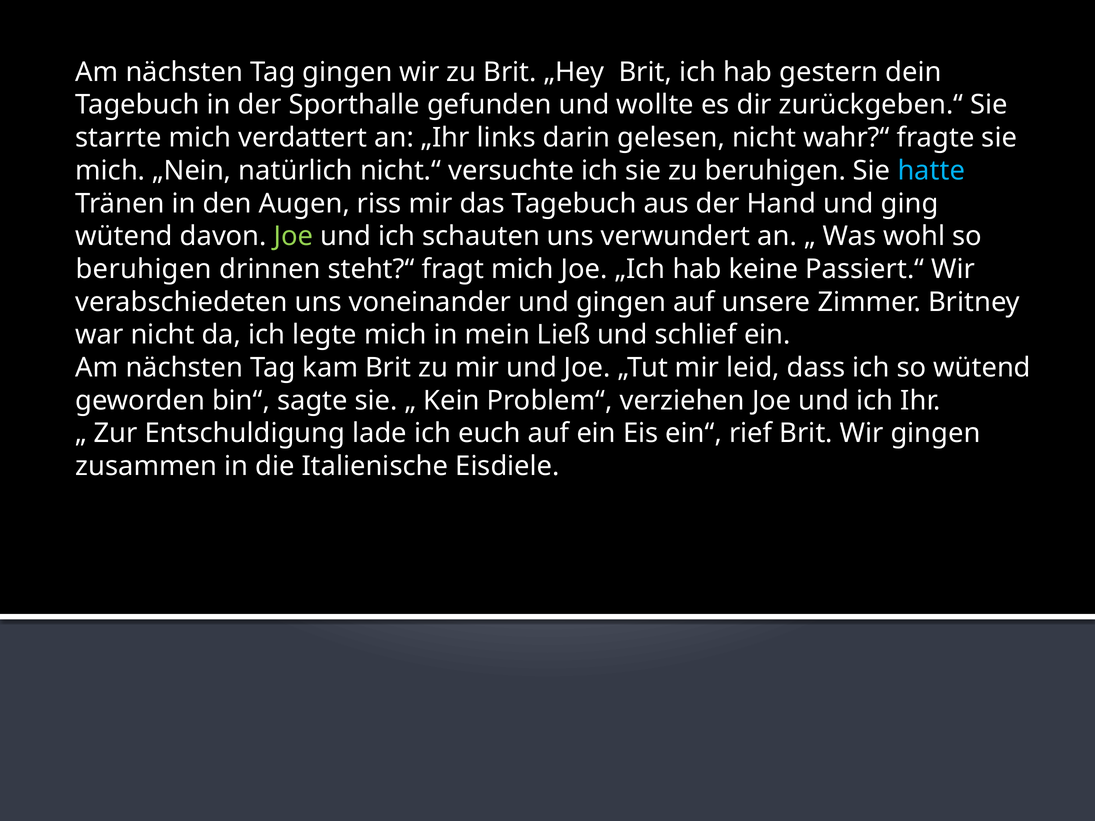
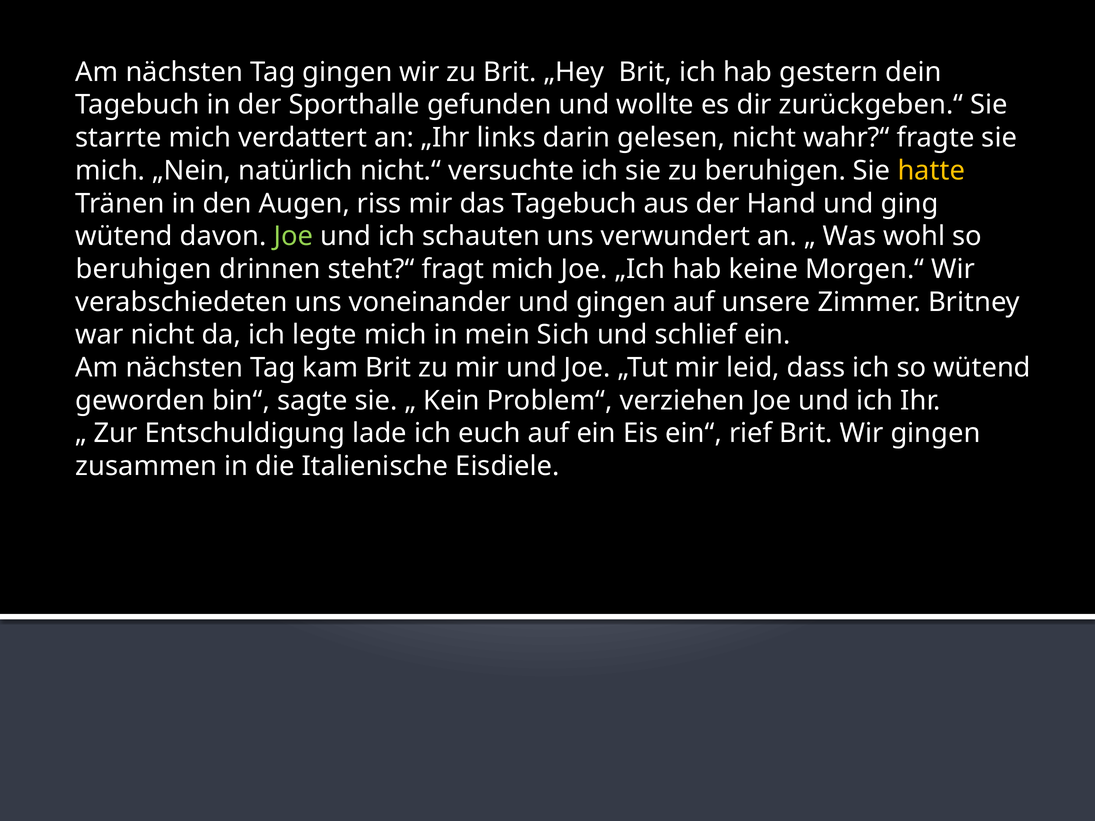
hatte colour: light blue -> yellow
Passiert.“: Passiert.“ -> Morgen.“
Ließ: Ließ -> Sich
